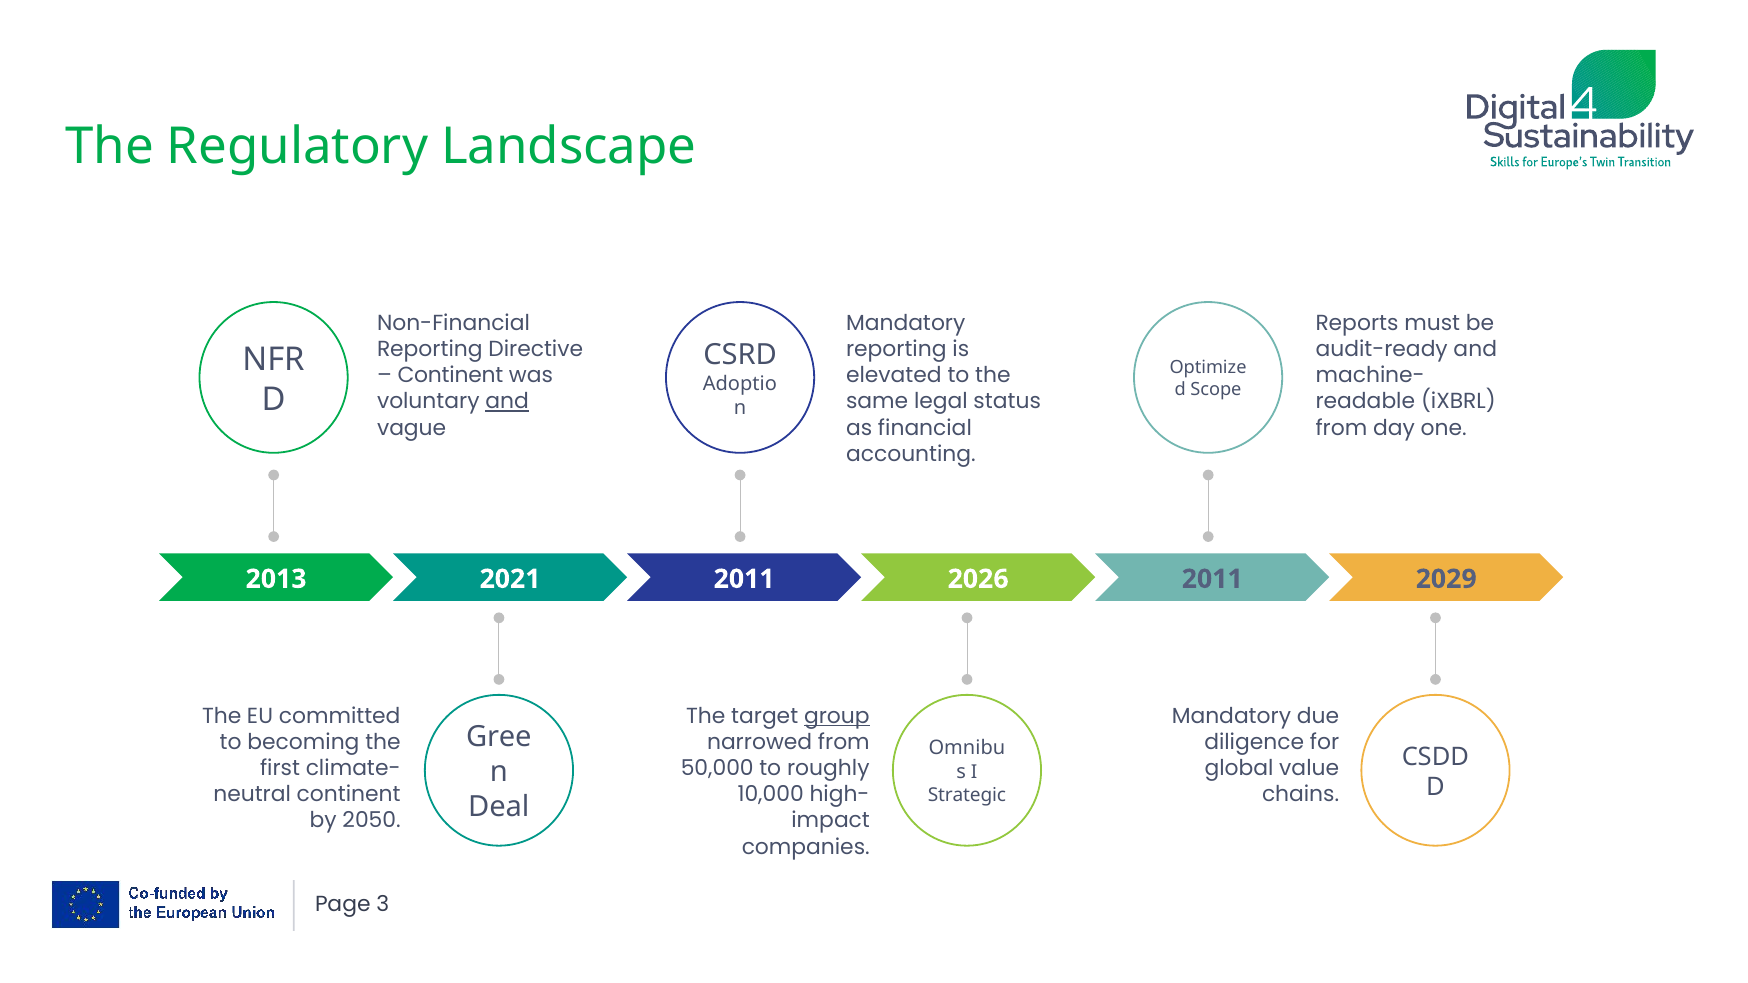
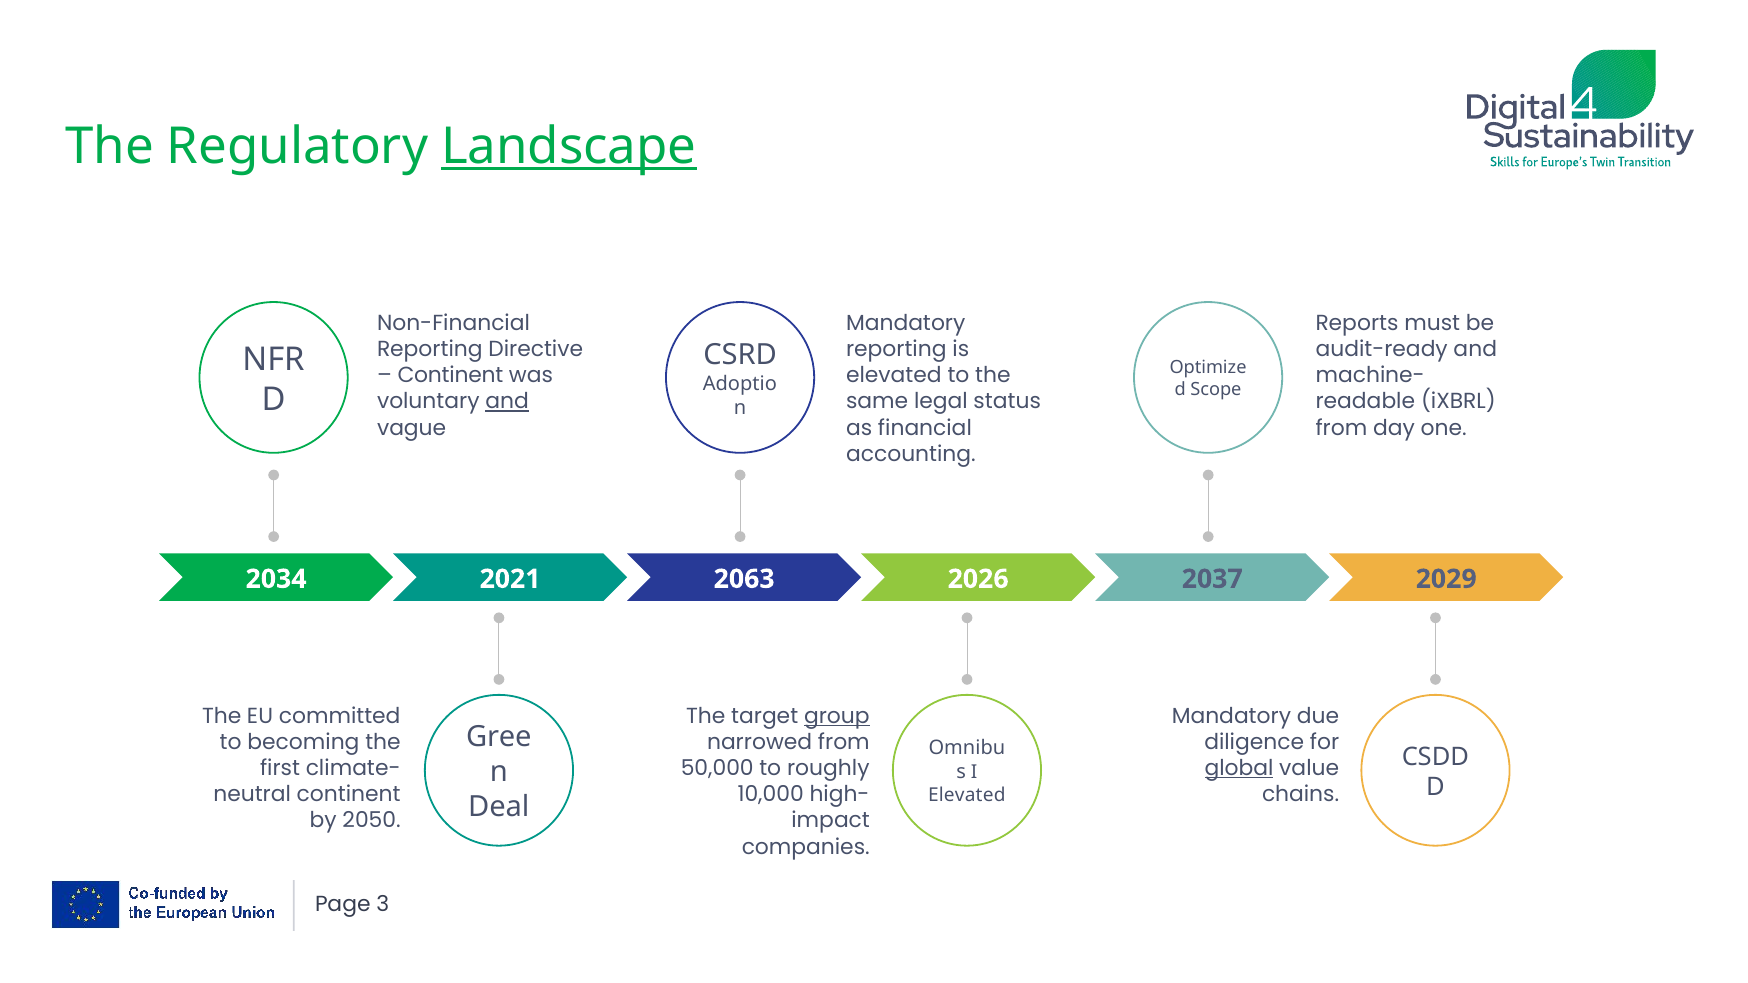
Landscape underline: none -> present
2013: 2013 -> 2034
2021 2011: 2011 -> 2063
2026 2011: 2011 -> 2037
global underline: none -> present
Strategic at (967, 796): Strategic -> Elevated
